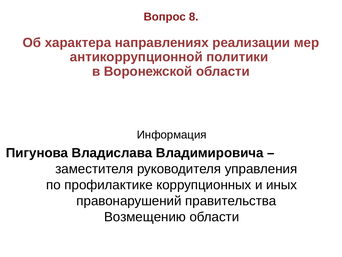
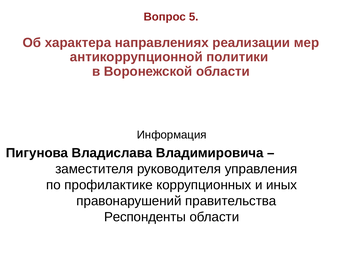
8: 8 -> 5
Возмещению: Возмещению -> Респонденты
